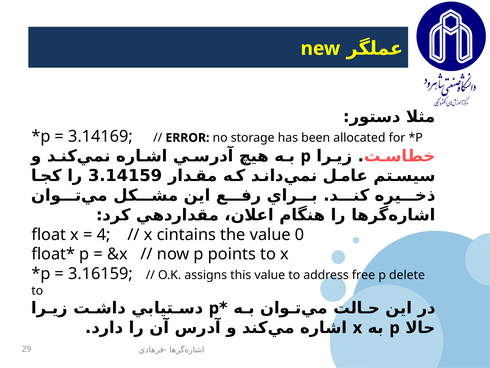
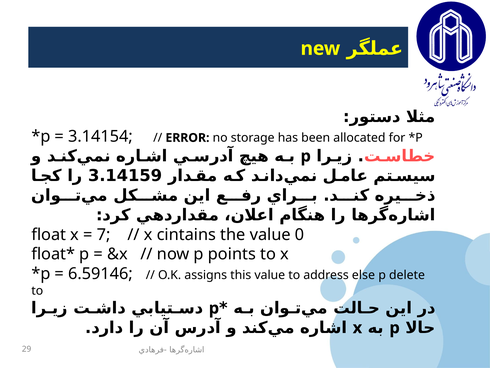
3.14169: 3.14169 -> 3.14154
4: 4 -> 7
3.16159: 3.16159 -> 6.59146
free: free -> else
